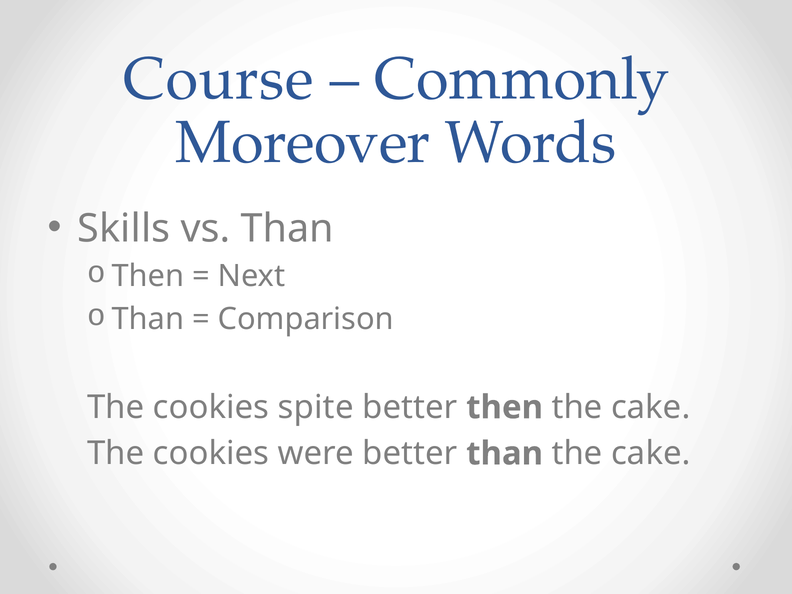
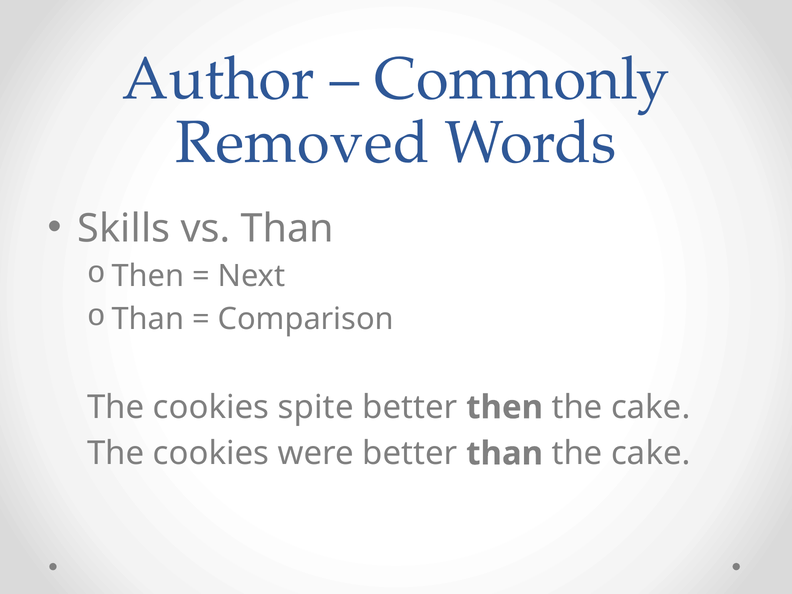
Course: Course -> Author
Moreover: Moreover -> Removed
